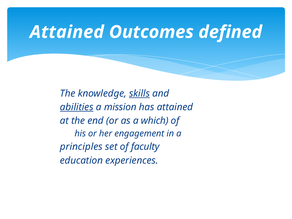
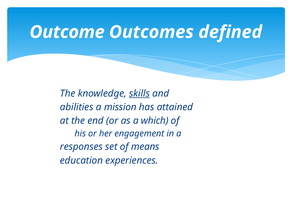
Attained at (67, 32): Attained -> Outcome
abilities underline: present -> none
principles: principles -> responses
faculty: faculty -> means
